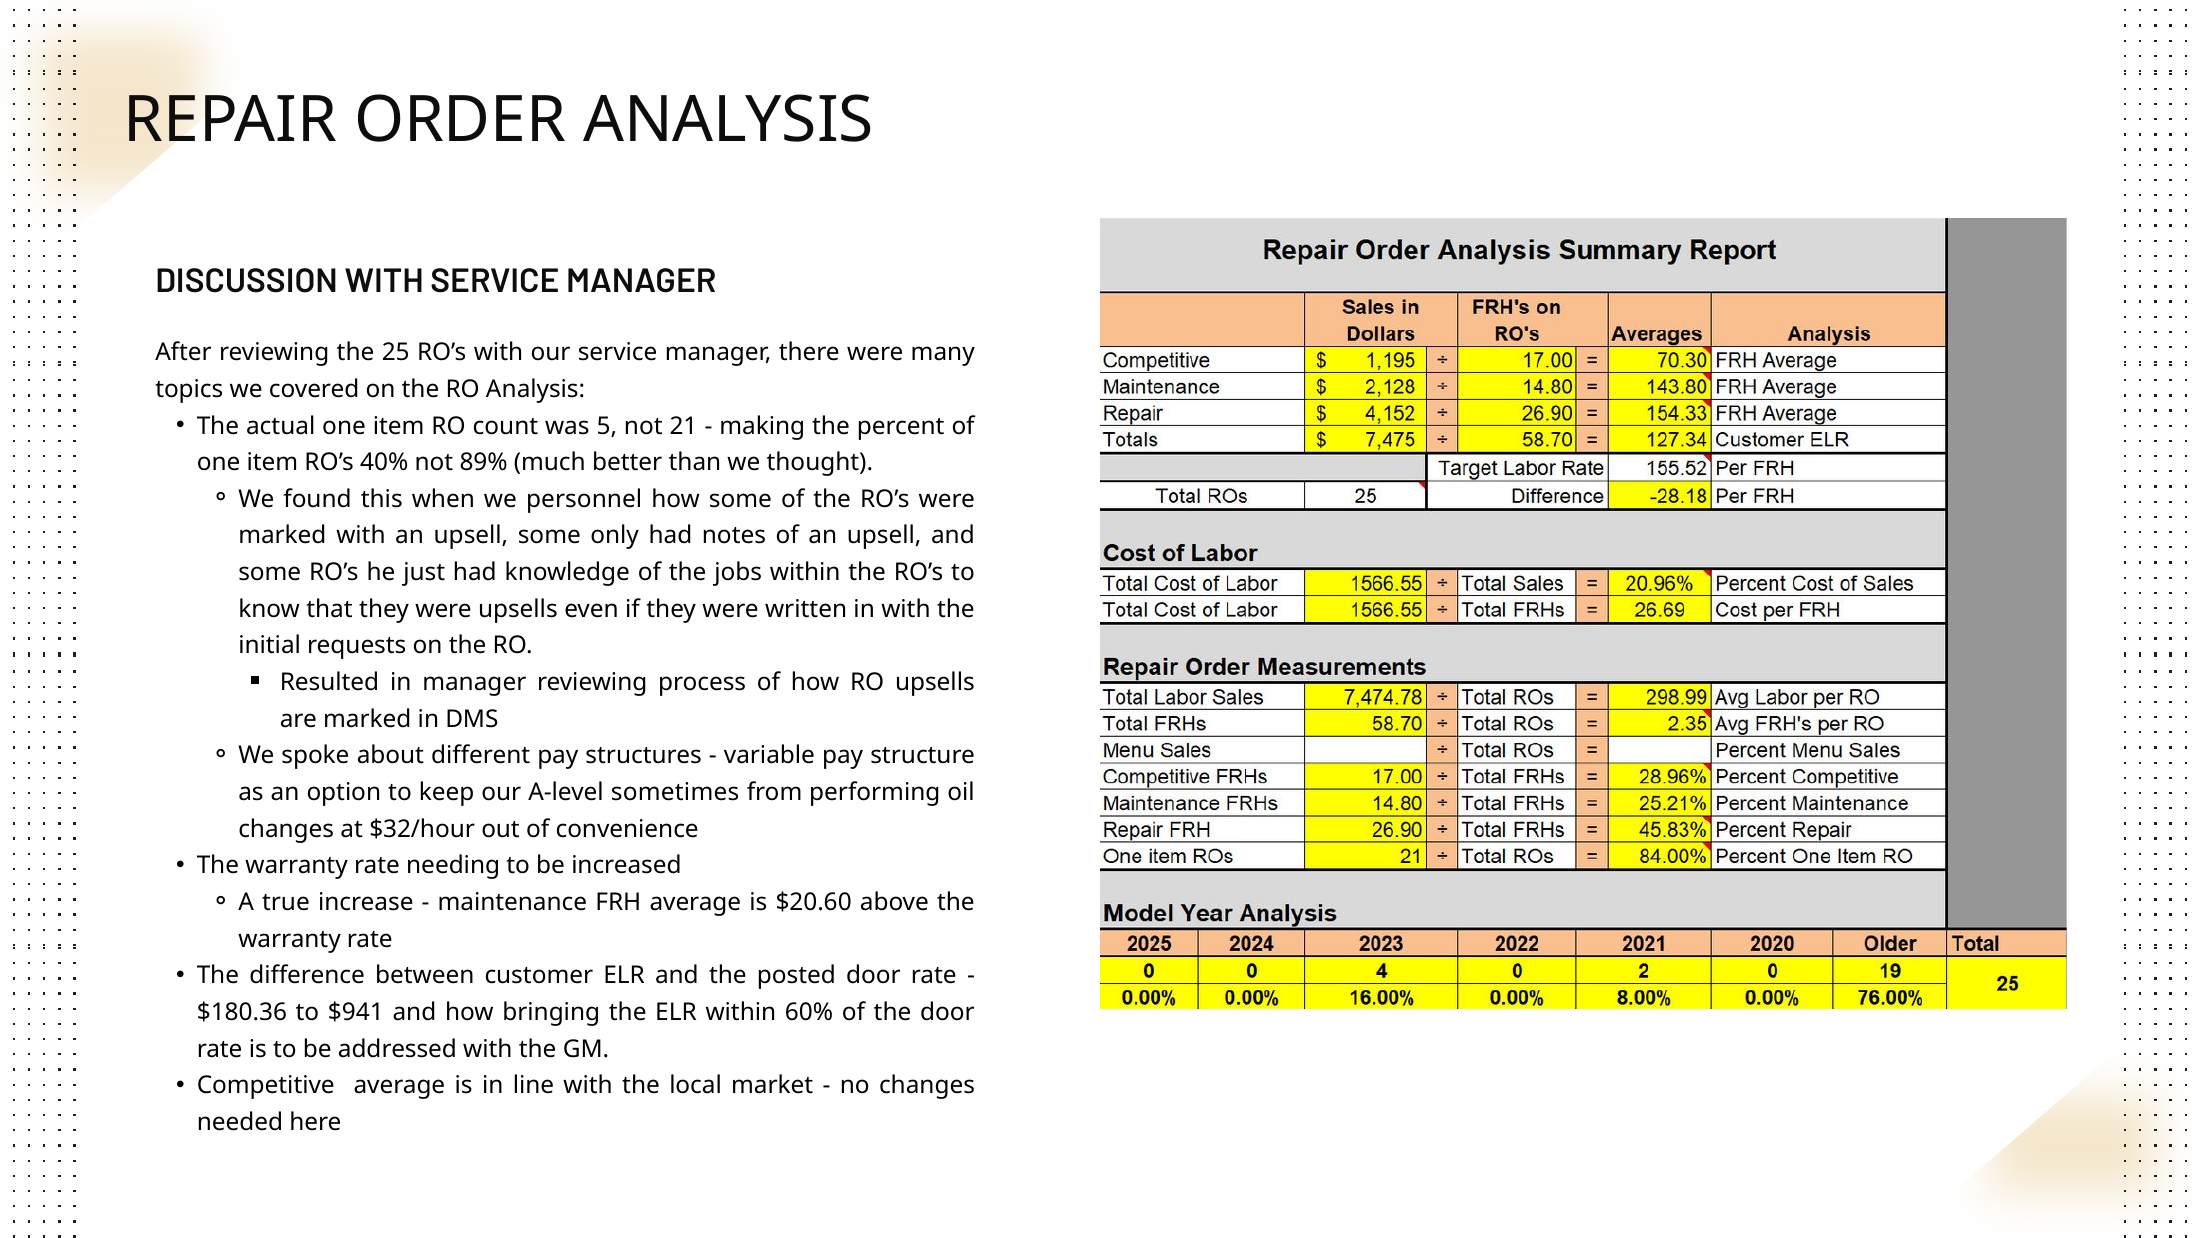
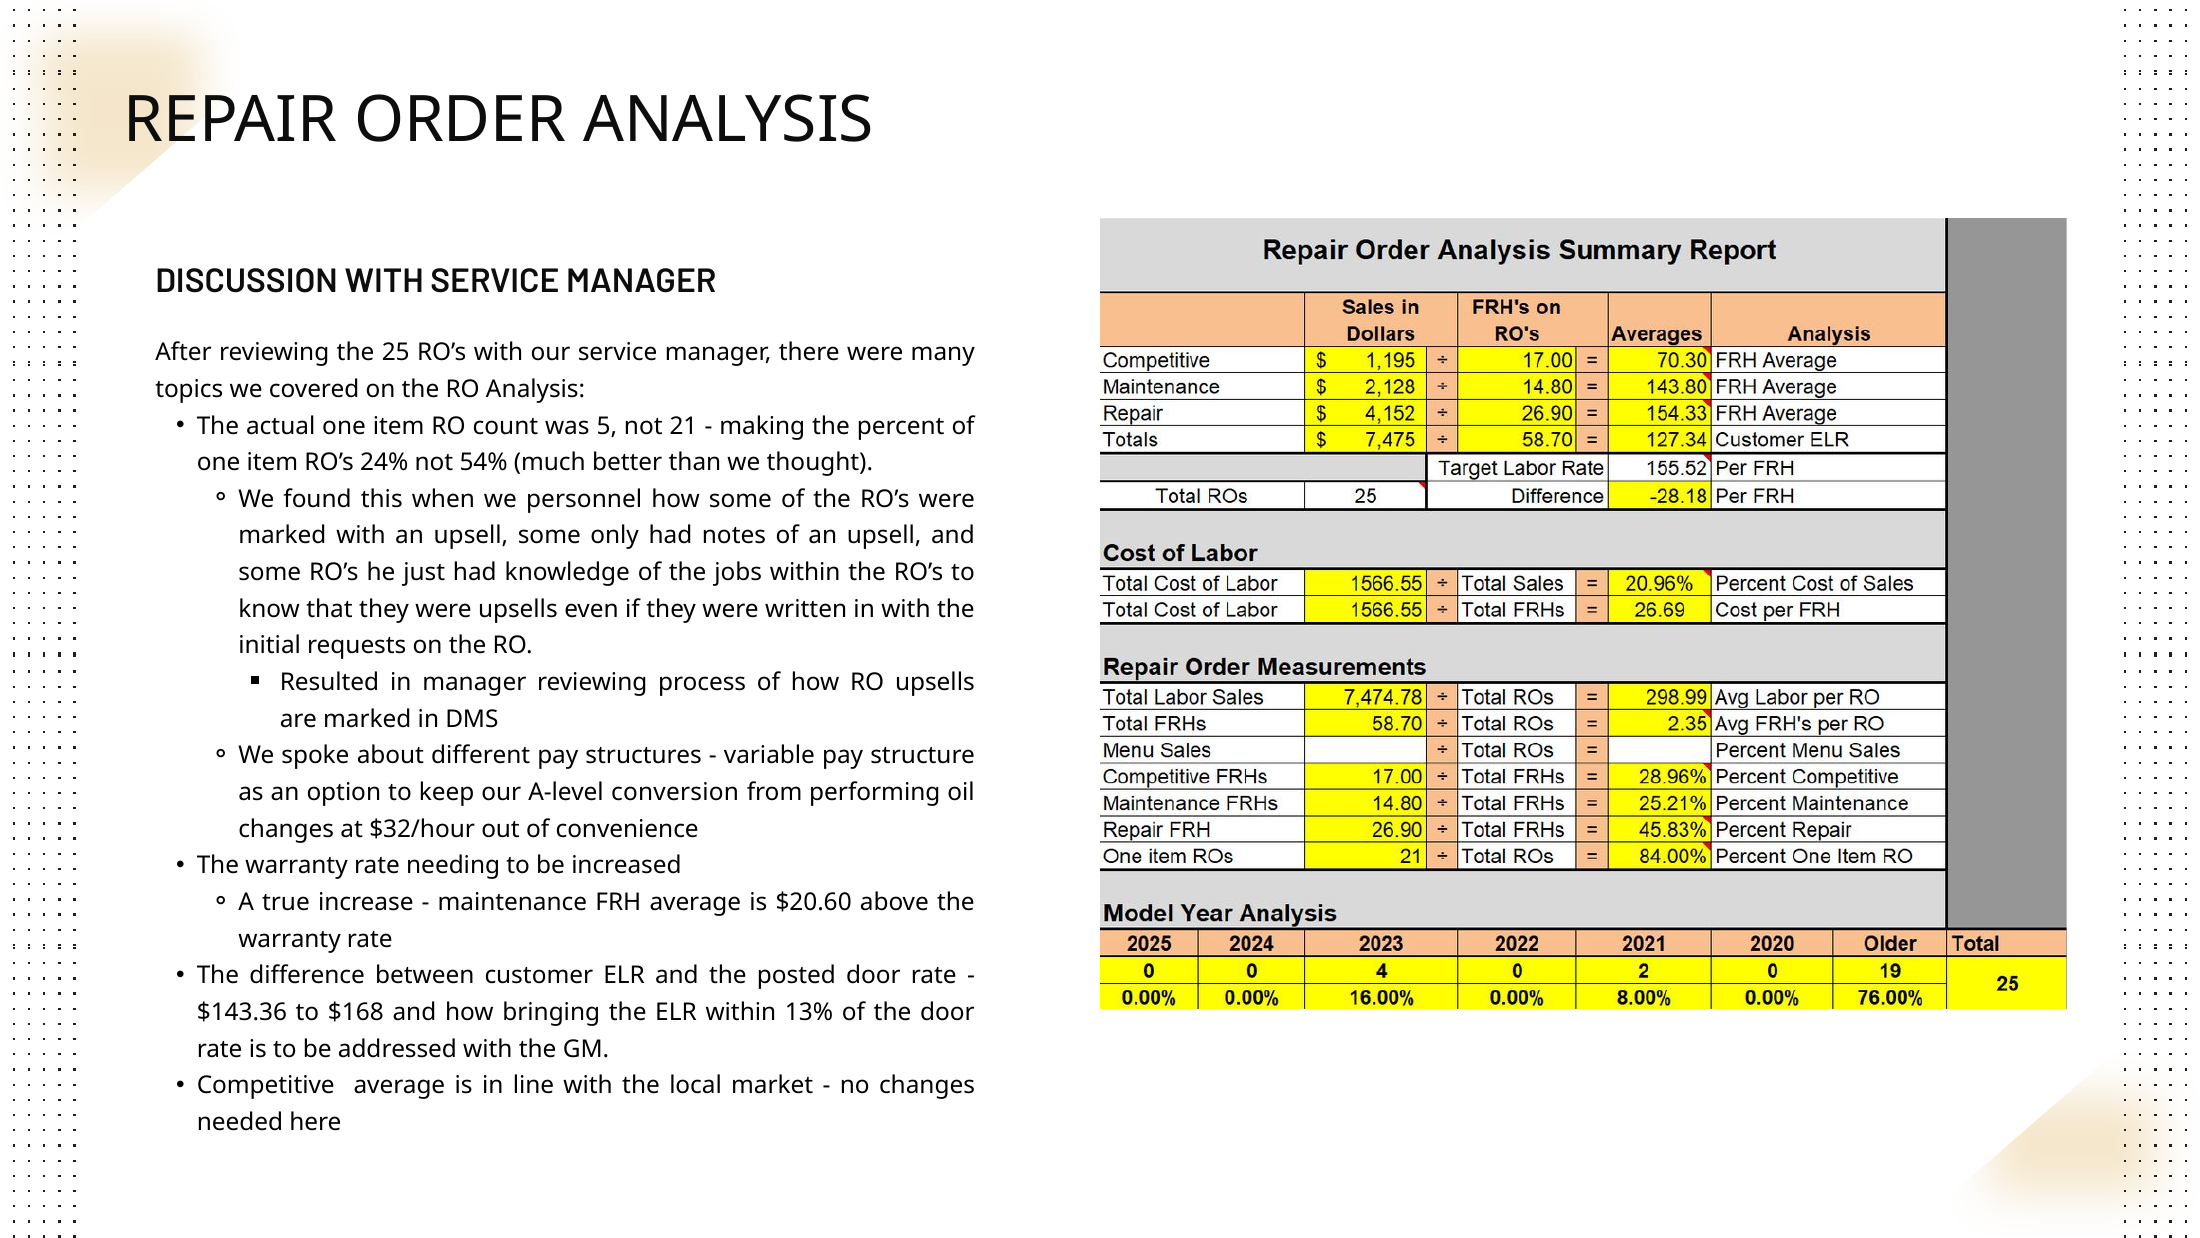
40%: 40% -> 24%
89%: 89% -> 54%
sometimes: sometimes -> conversion
$180.36: $180.36 -> $143.36
$941: $941 -> $168
60%: 60% -> 13%
